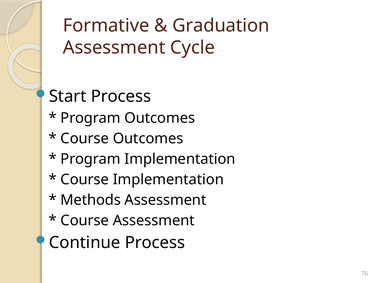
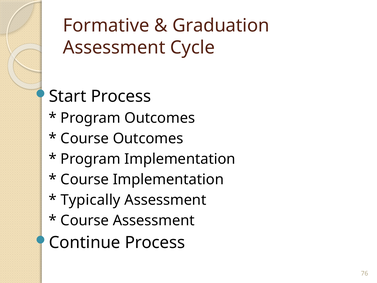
Methods: Methods -> Typically
